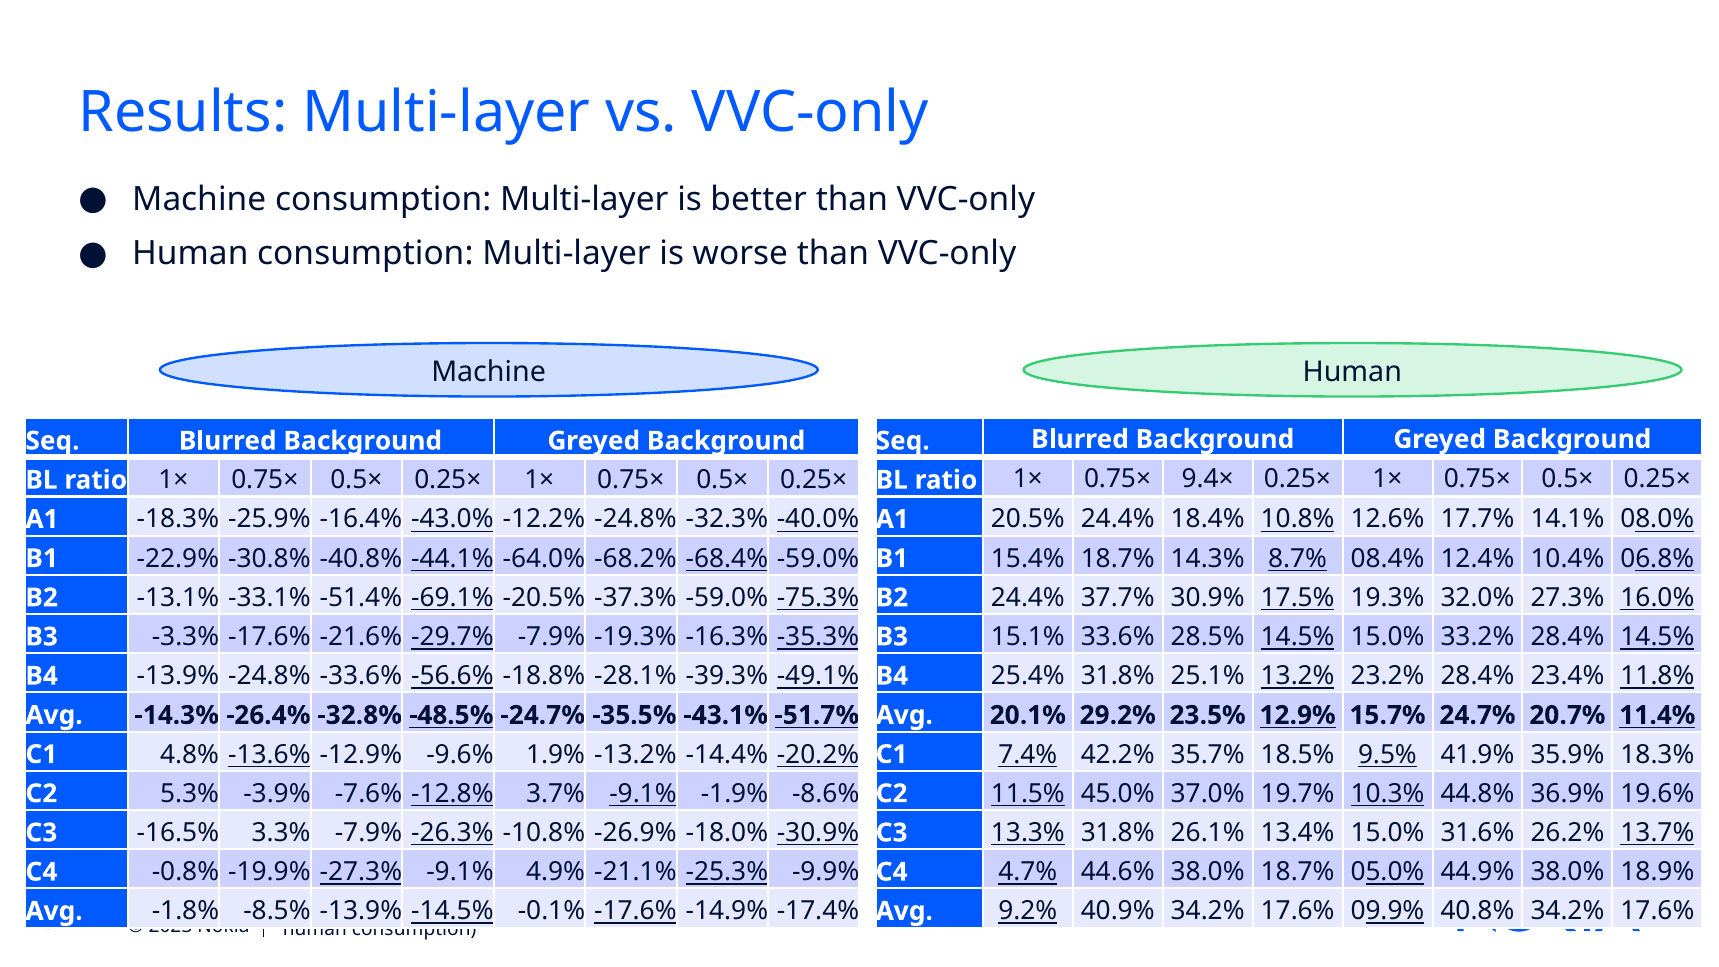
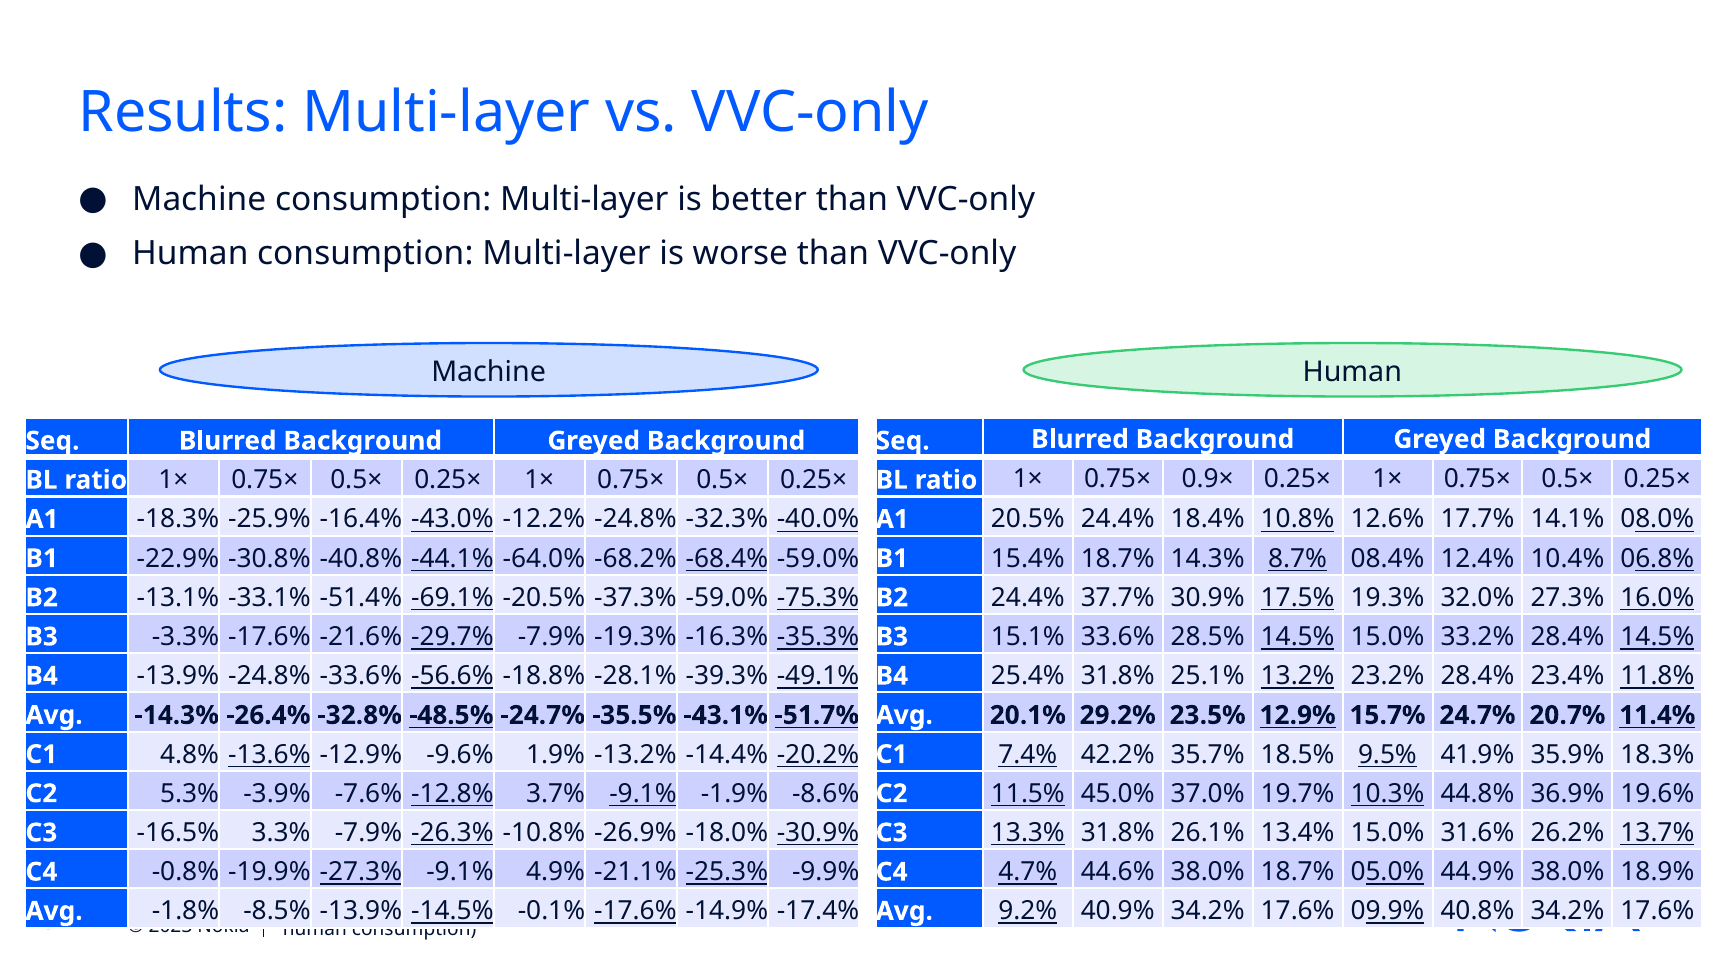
9.4×: 9.4× -> 0.9×
